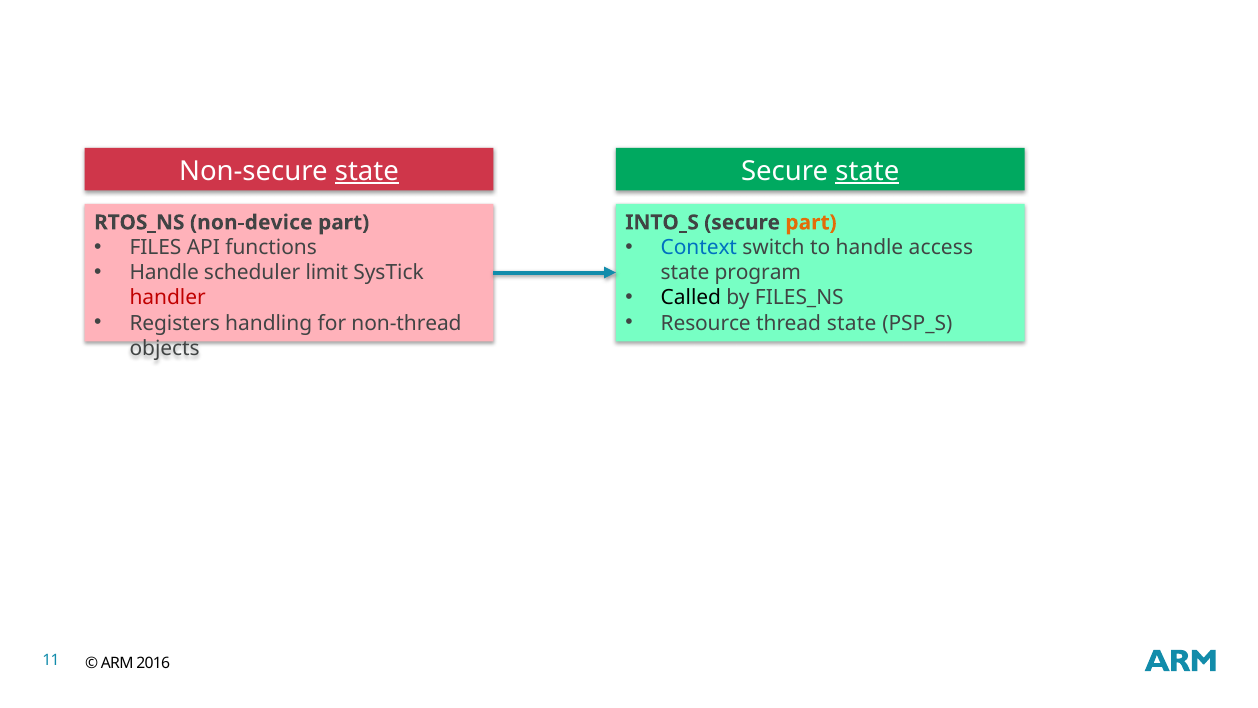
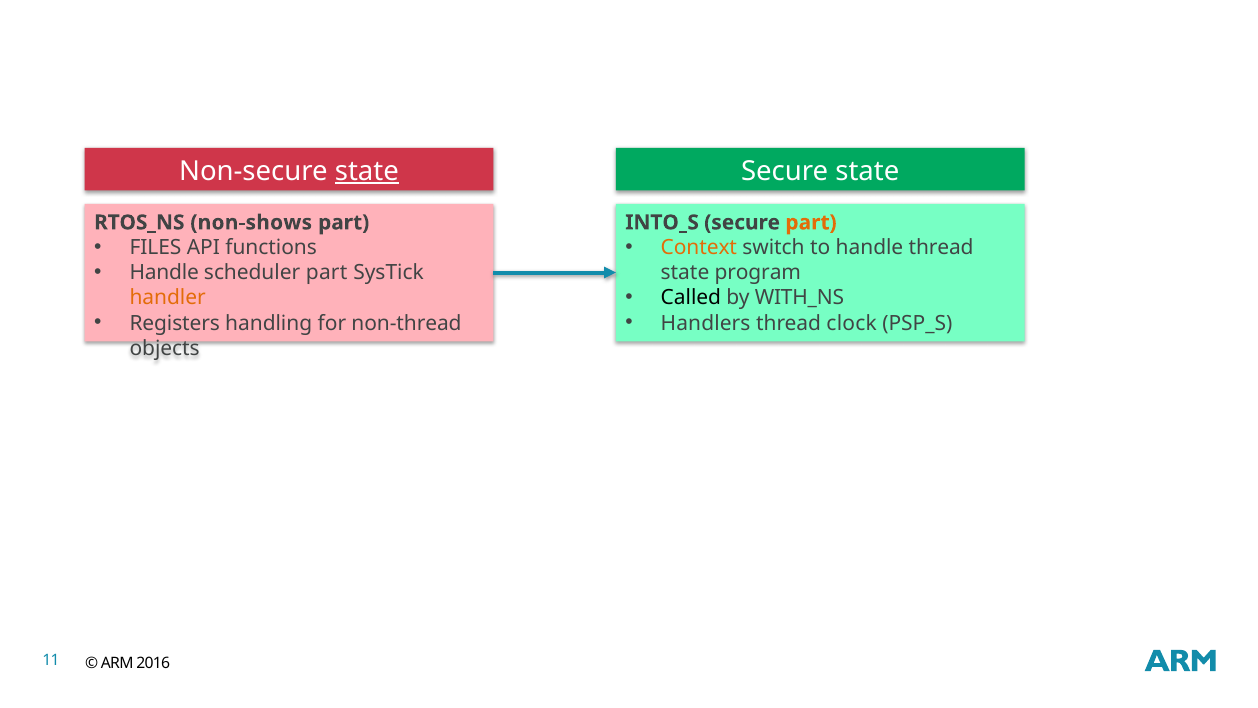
state at (867, 171) underline: present -> none
non-device: non-device -> non-shows
Context colour: blue -> orange
handle access: access -> thread
scheduler limit: limit -> part
FILES_NS: FILES_NS -> WITH_NS
handler colour: red -> orange
Resource: Resource -> Handlers
thread state: state -> clock
